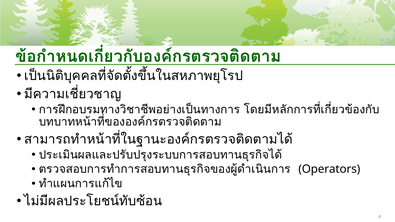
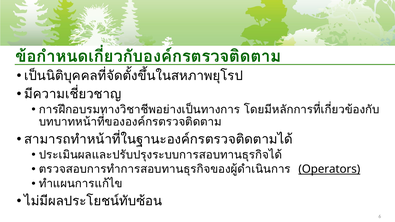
Operators underline: none -> present
